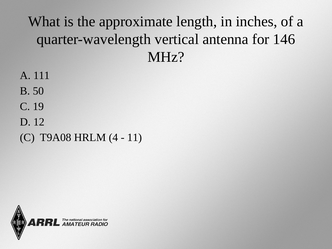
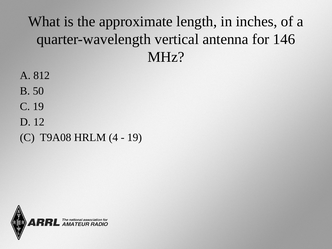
111: 111 -> 812
11 at (135, 137): 11 -> 19
